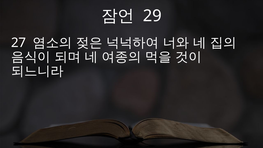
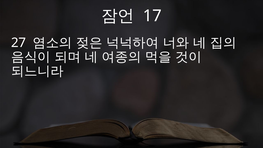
29: 29 -> 17
